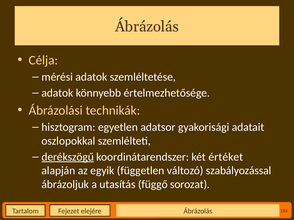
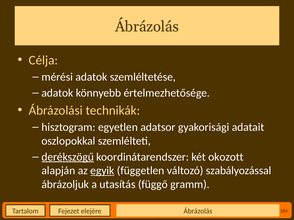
értéket: értéket -> okozott
egyik underline: none -> present
sorozat: sorozat -> gramm
